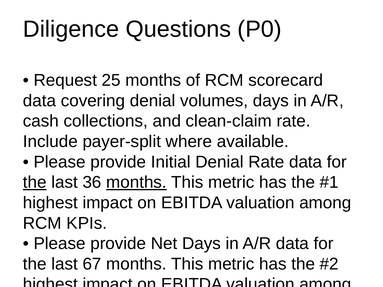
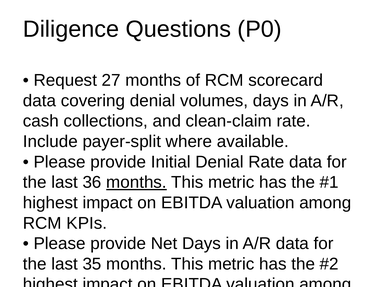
25: 25 -> 27
the at (35, 182) underline: present -> none
67: 67 -> 35
